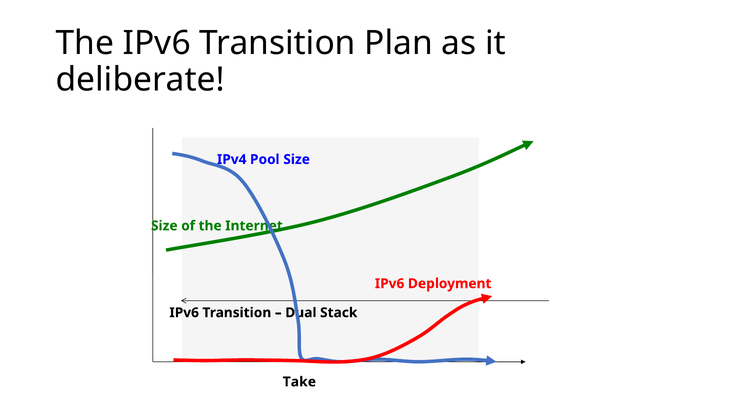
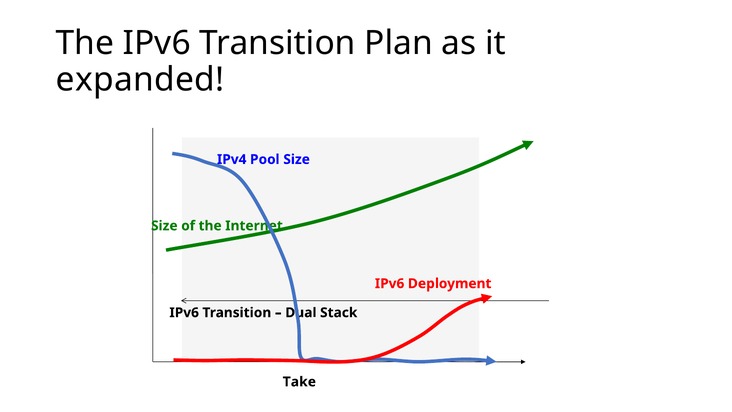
deliberate: deliberate -> expanded
